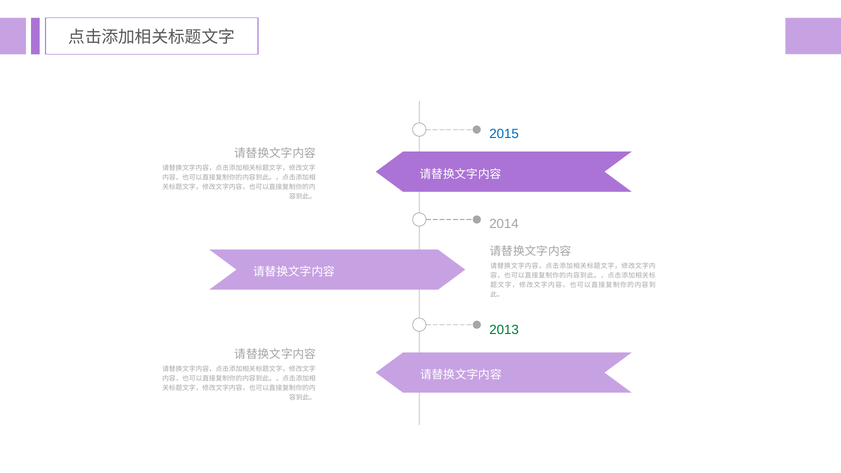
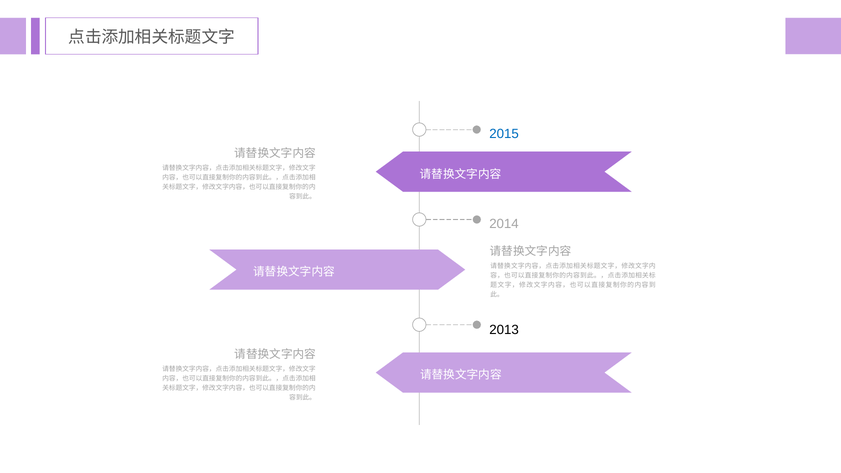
2013 colour: green -> black
